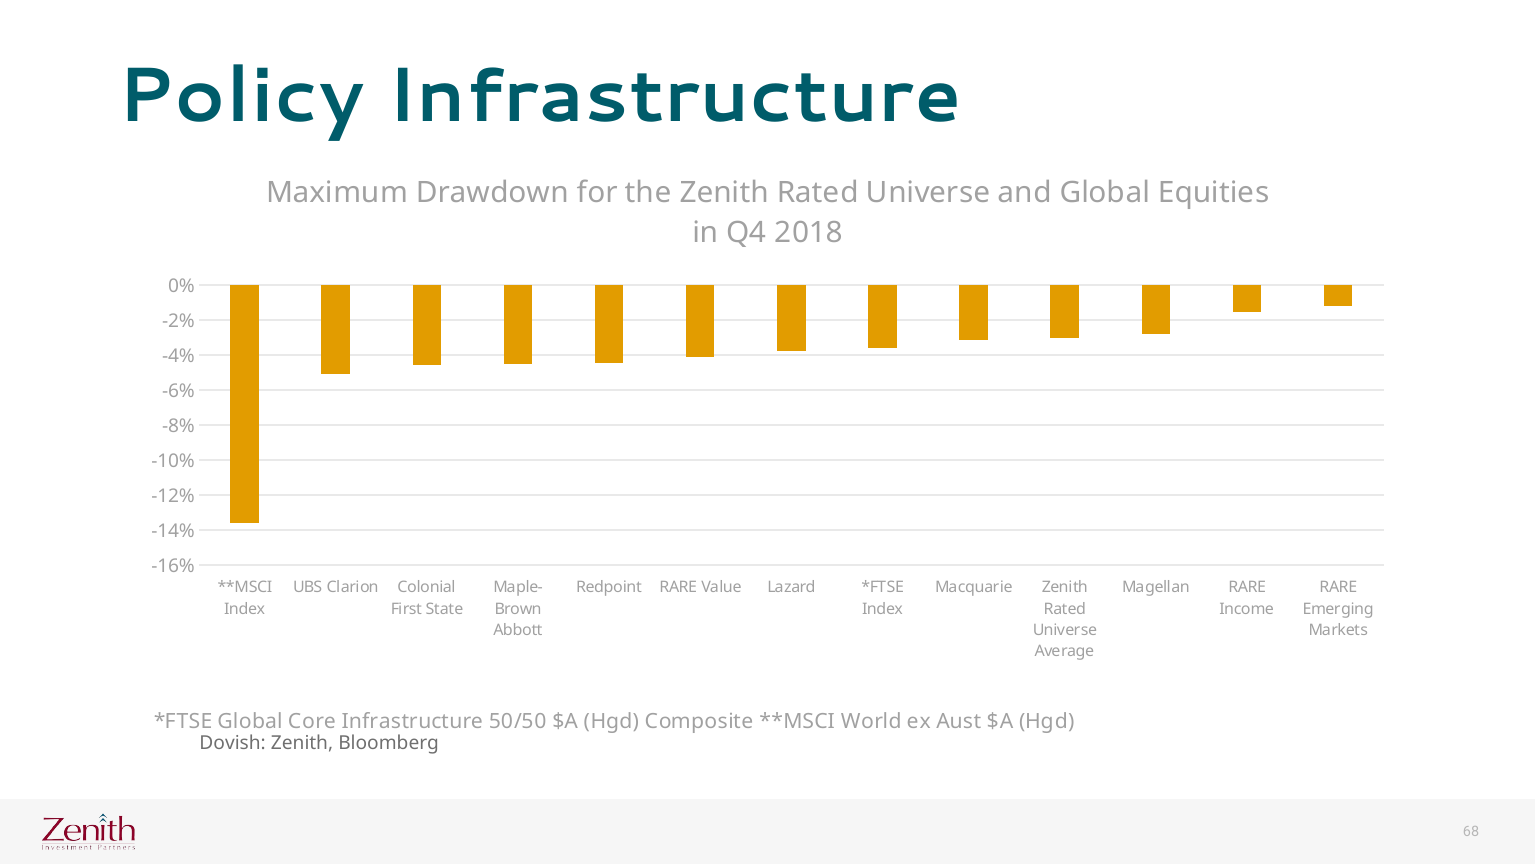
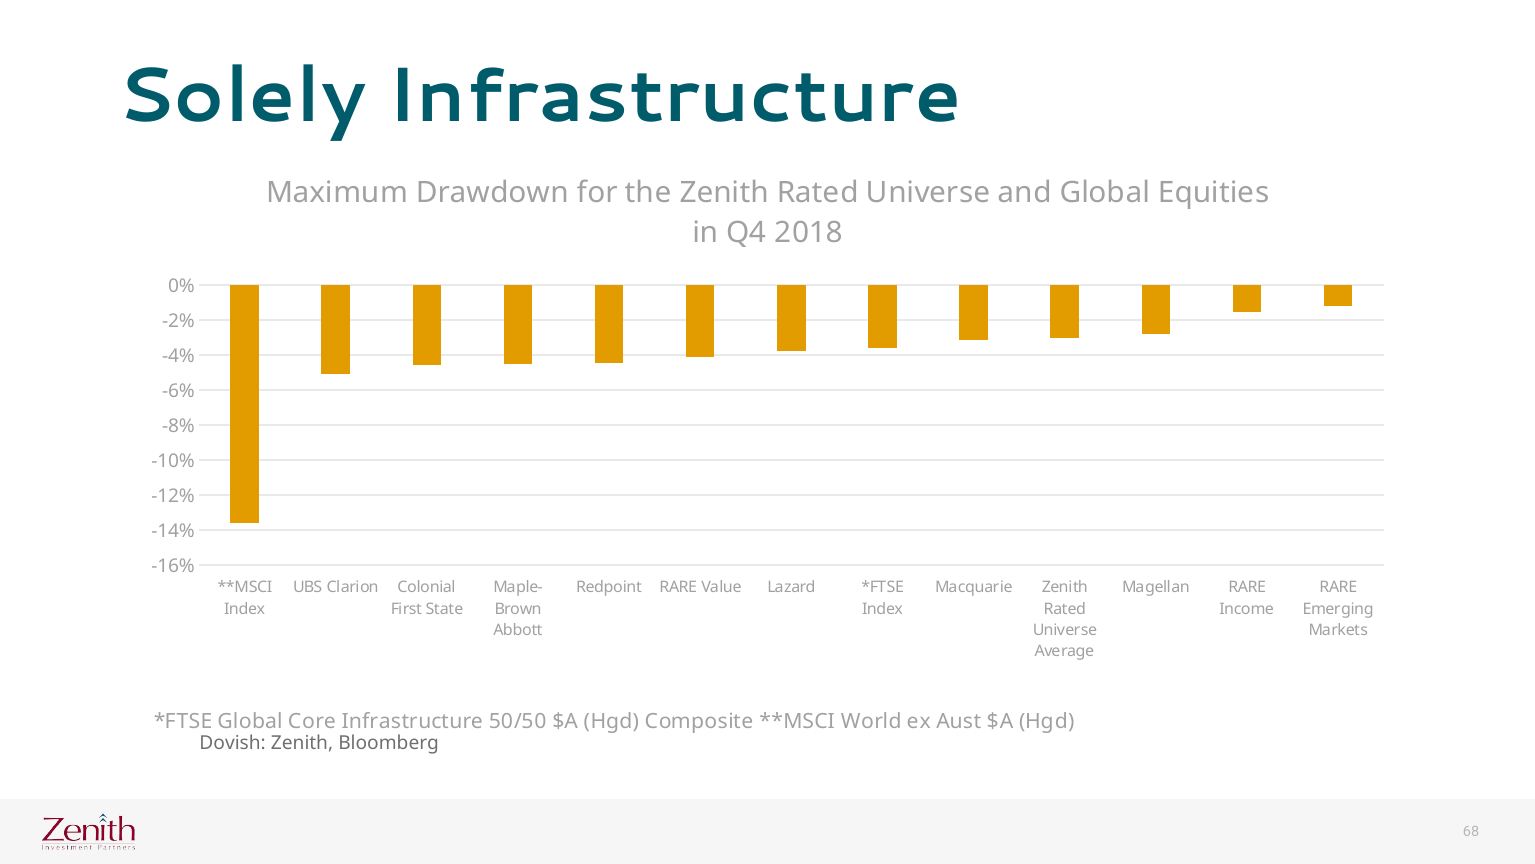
Policy: Policy -> Solely
